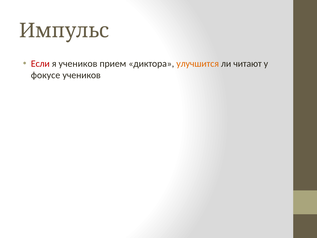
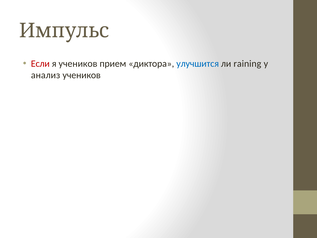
улучшится colour: orange -> blue
читают: читают -> raining
фокусе: фокусе -> анализ
